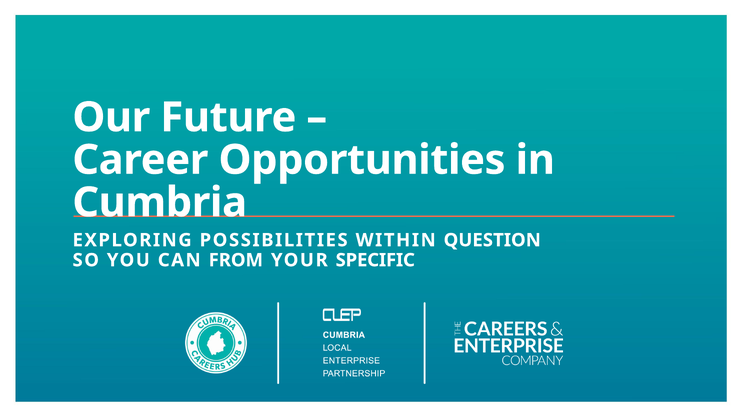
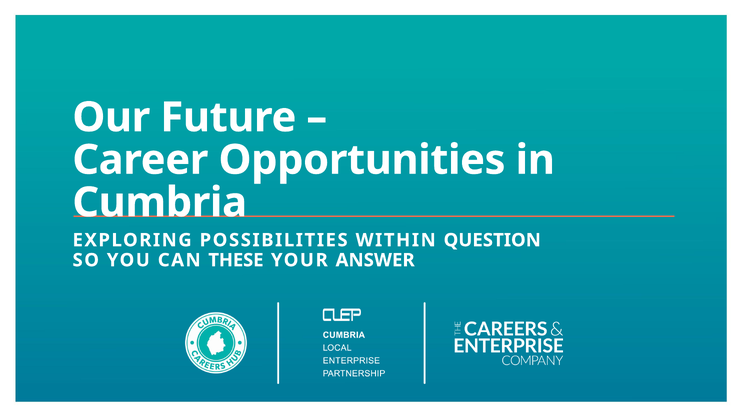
FROM: FROM -> THESE
SPECIFIC: SPECIFIC -> ANSWER
